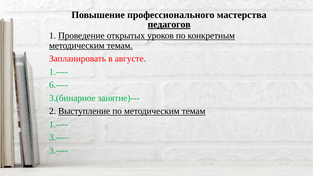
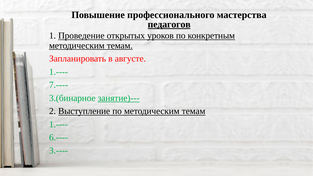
6.----: 6.---- -> 7.----
занятие)--- underline: none -> present
3.---- at (59, 137): 3.---- -> 6.----
